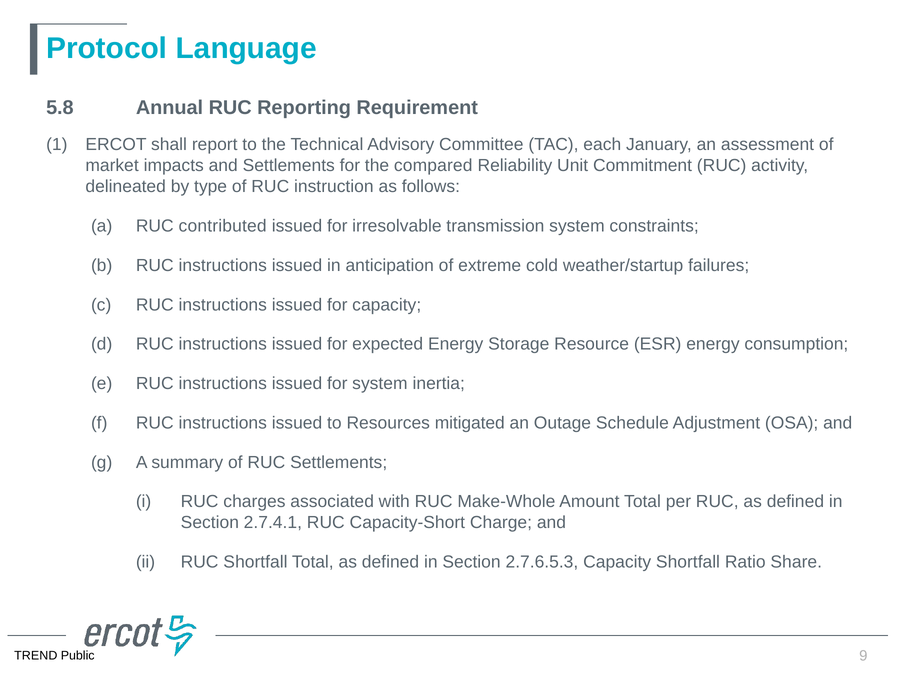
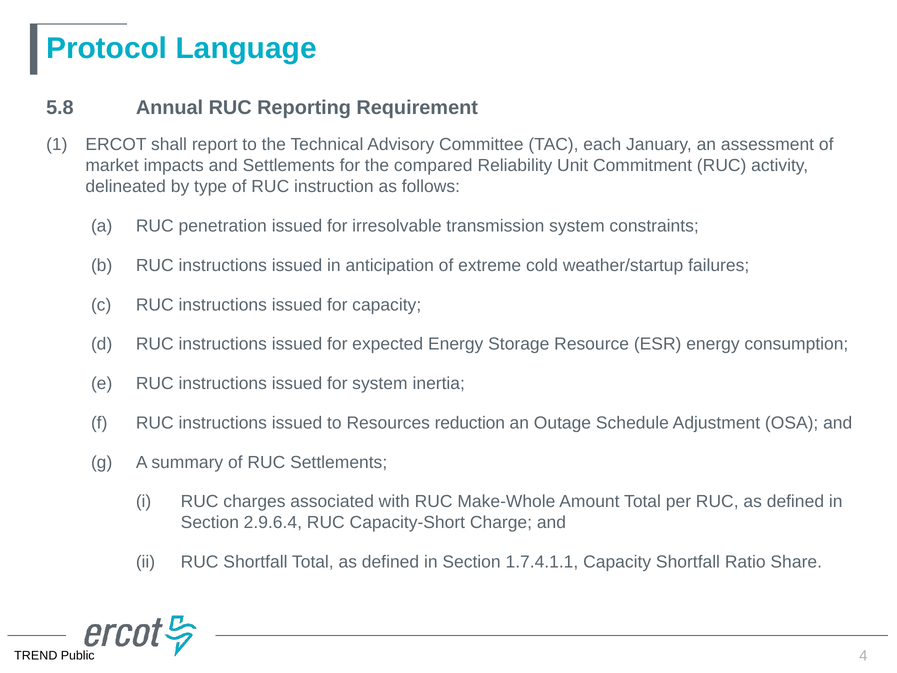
contributed: contributed -> penetration
mitigated: mitigated -> reduction
2.7.4.1: 2.7.4.1 -> 2.9.6.4
2.7.6.5.3: 2.7.6.5.3 -> 1.7.4.1.1
9: 9 -> 4
